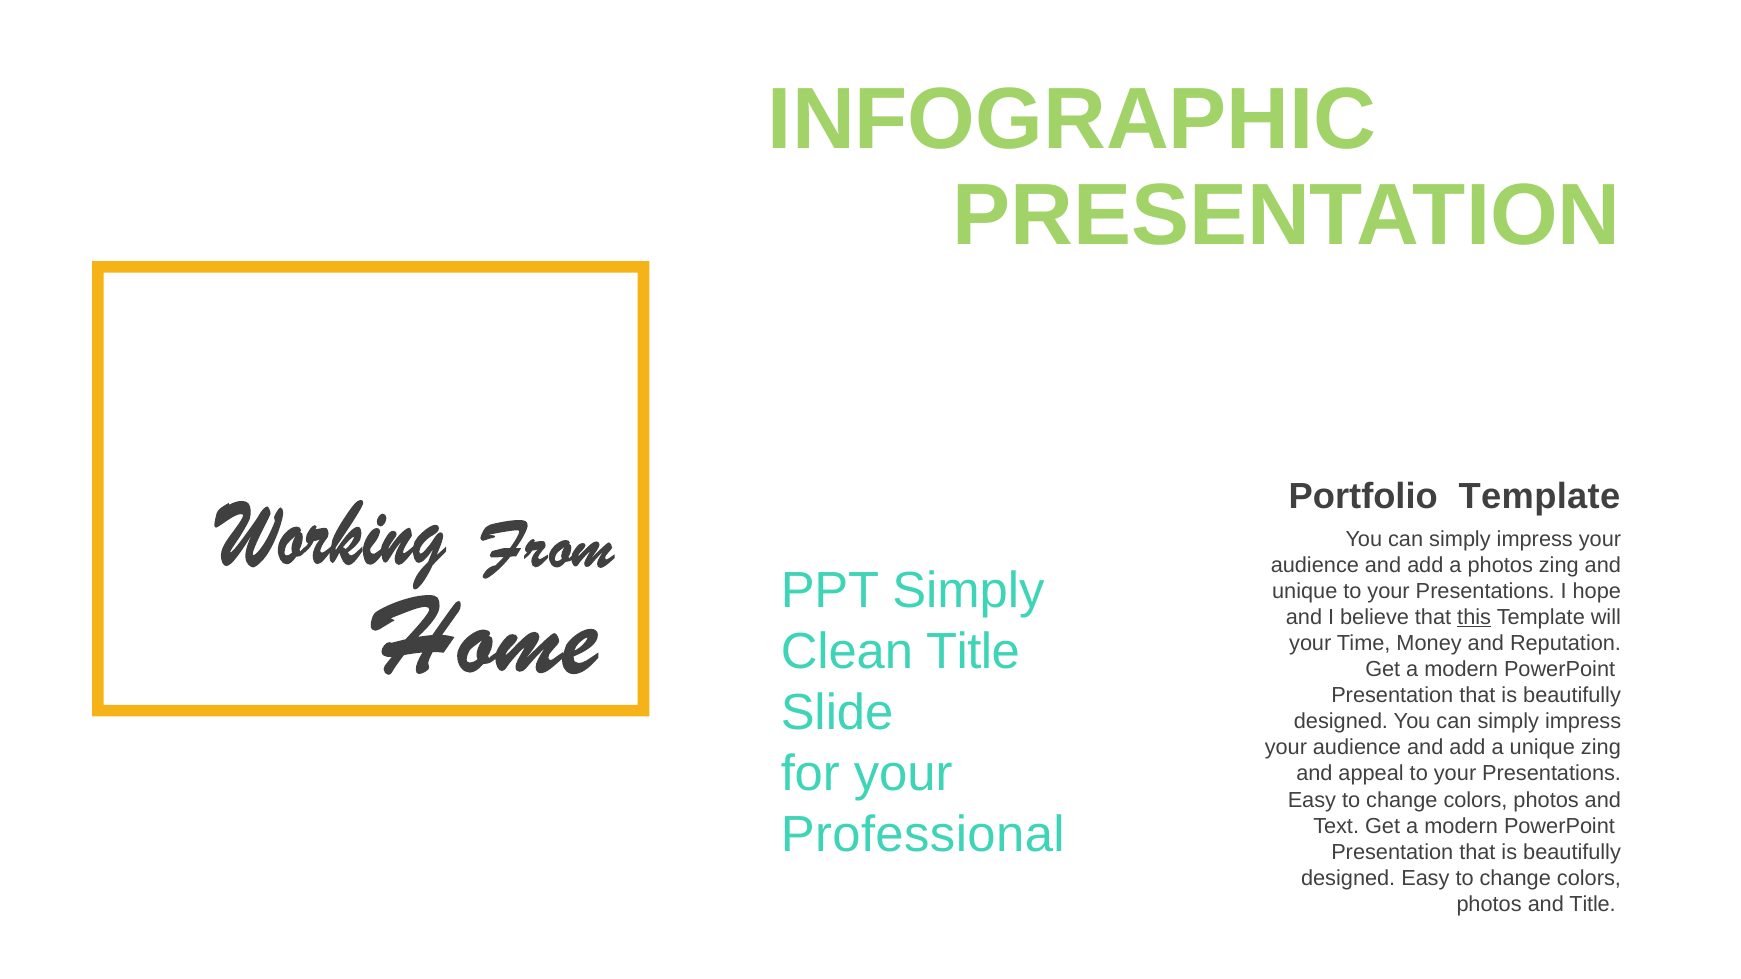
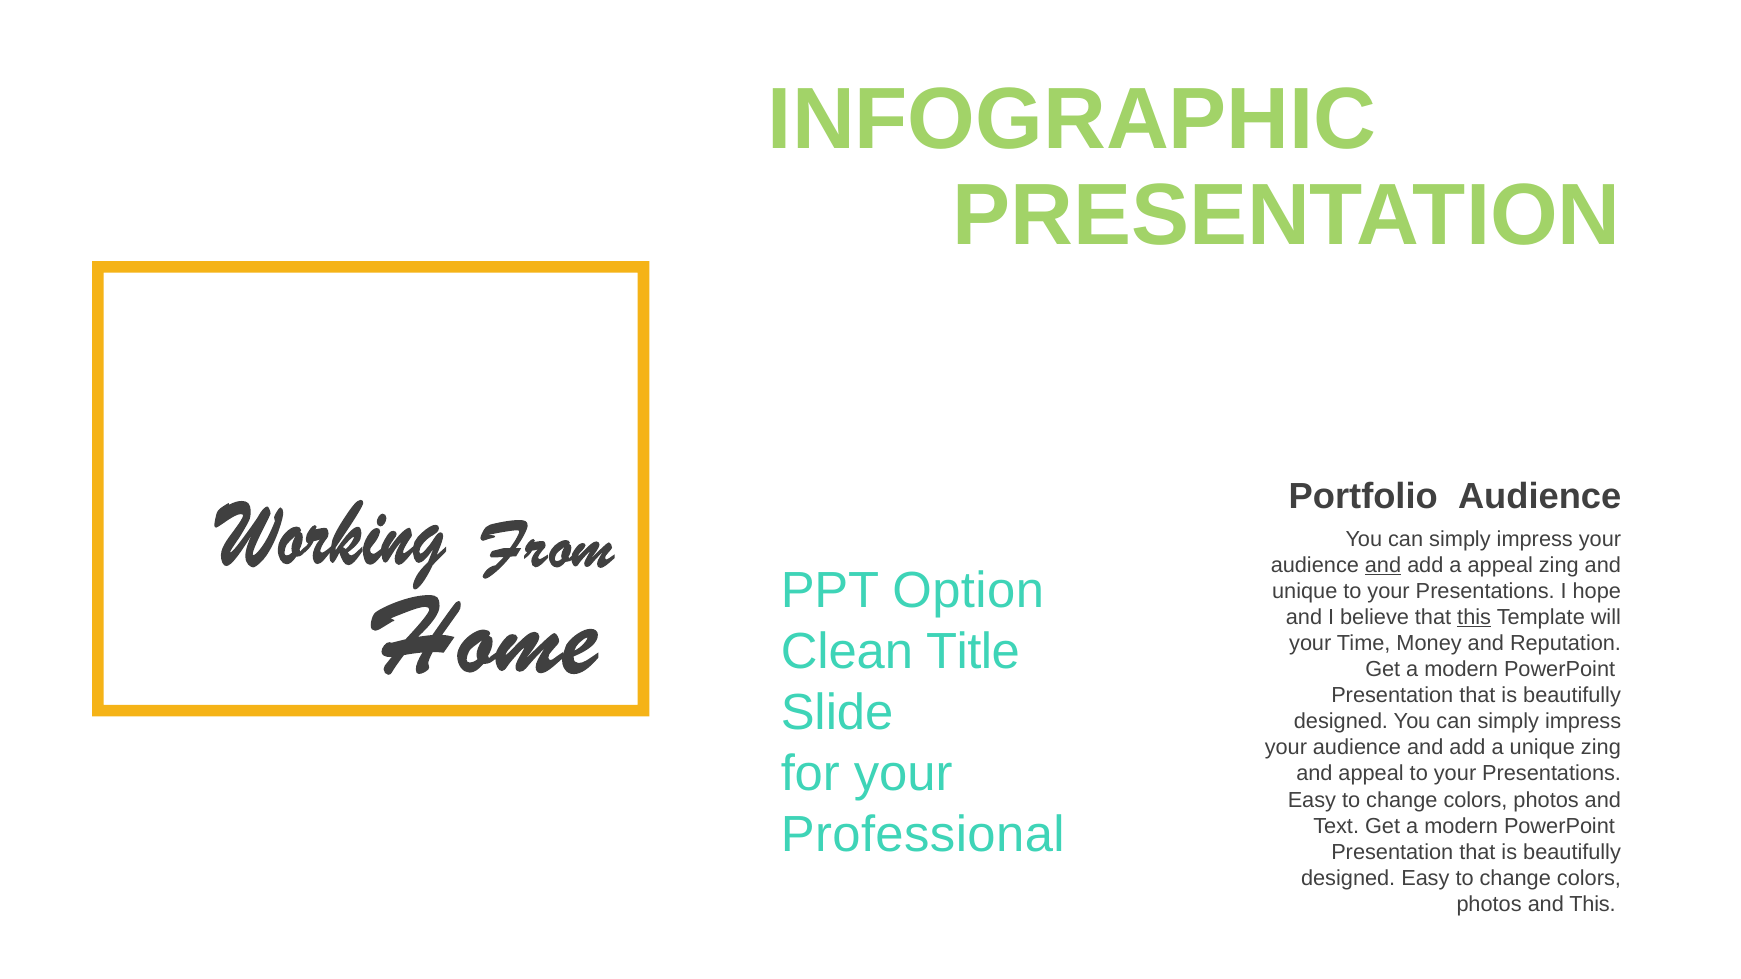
Portfolio Template: Template -> Audience
and at (1383, 565) underline: none -> present
a photos: photos -> appeal
PPT Simply: Simply -> Option
and Title: Title -> This
